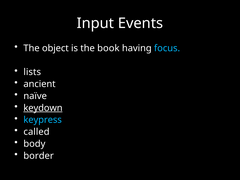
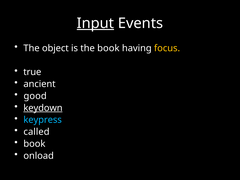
Input underline: none -> present
focus colour: light blue -> yellow
lists: lists -> true
naïve: naïve -> good
body at (34, 144): body -> book
border: border -> onload
